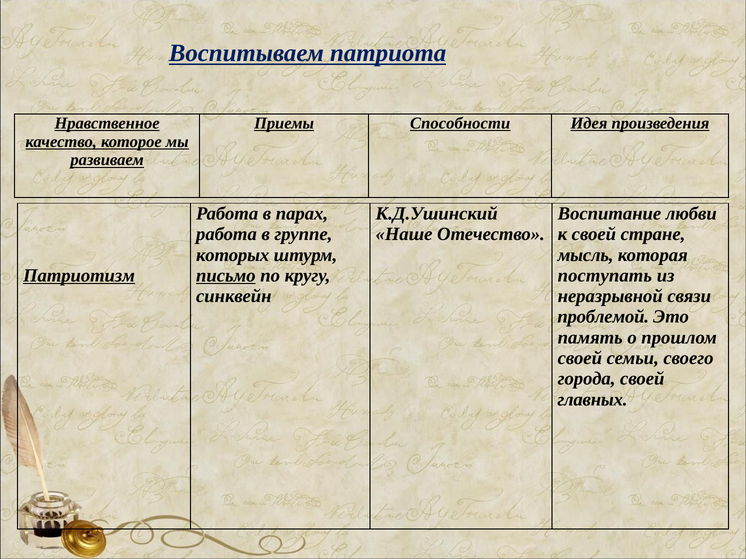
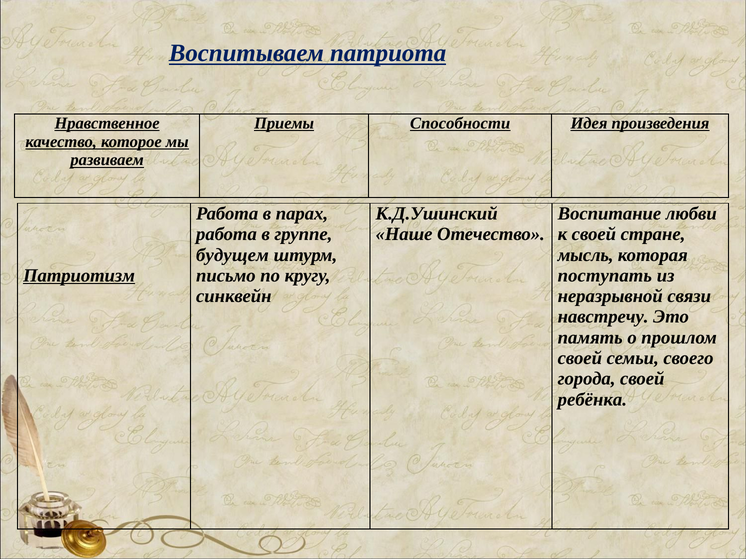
которых: которых -> будущем
письмо underline: present -> none
проблемой: проблемой -> навстречу
главных: главных -> ребёнка
